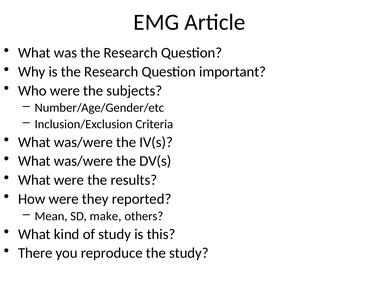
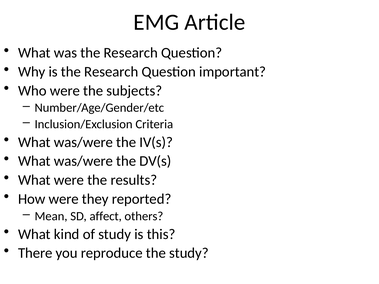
make: make -> affect
